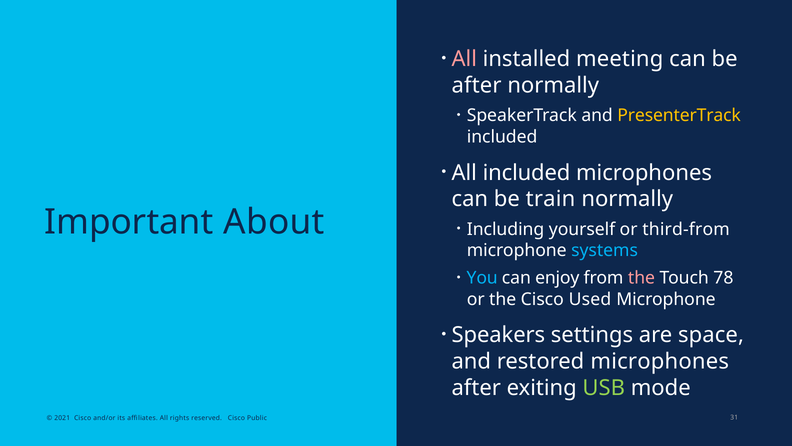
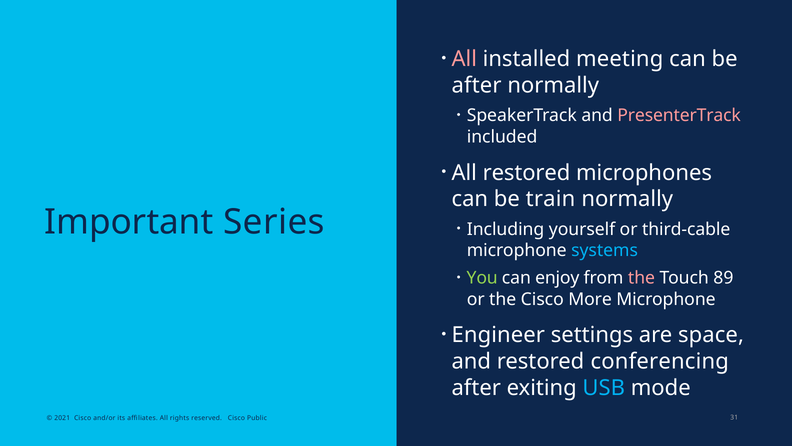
PresenterTrack colour: yellow -> pink
All included: included -> restored
About: About -> Series
third-from: third-from -> third-cable
You colour: light blue -> light green
78: 78 -> 89
Used: Used -> More
Speakers: Speakers -> Engineer
restored microphones: microphones -> conferencing
USB colour: light green -> light blue
